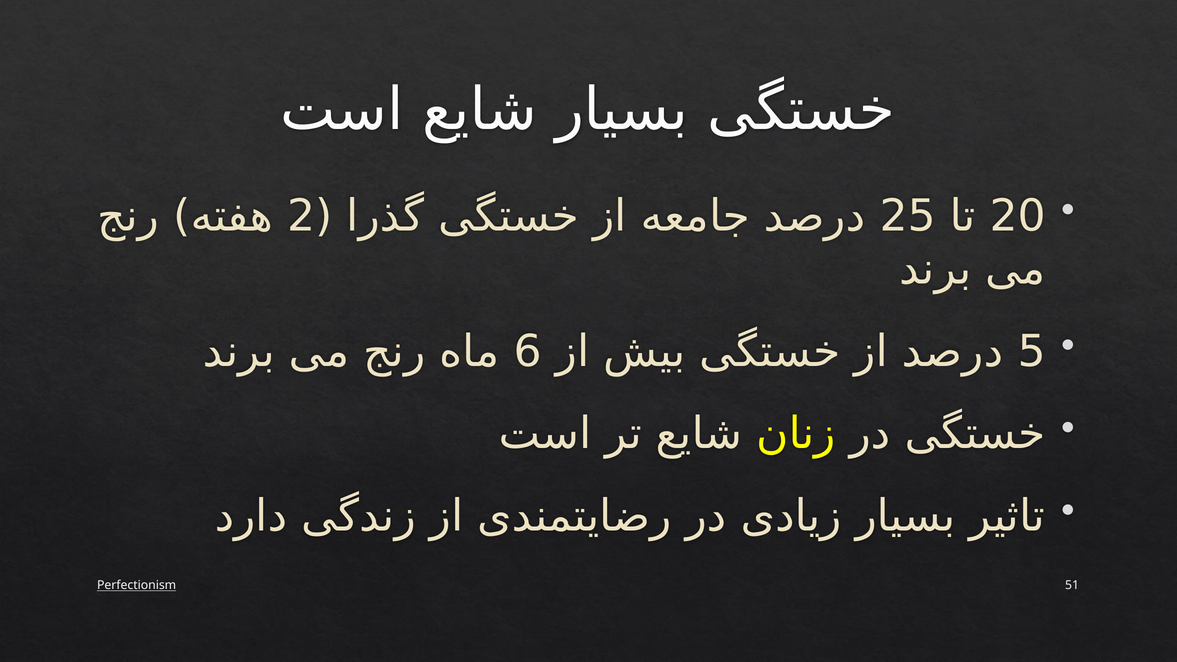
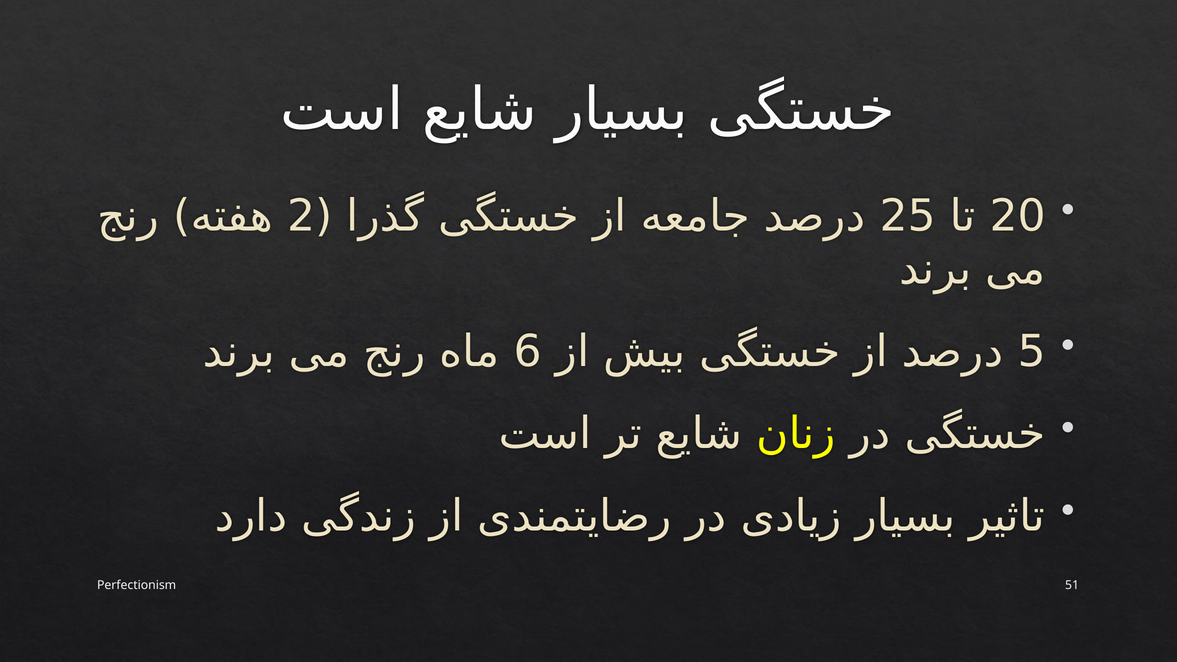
Perfectionism underline: present -> none
